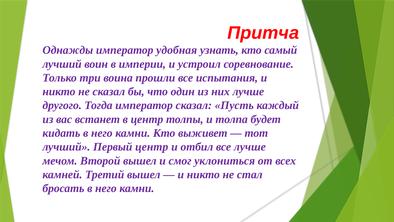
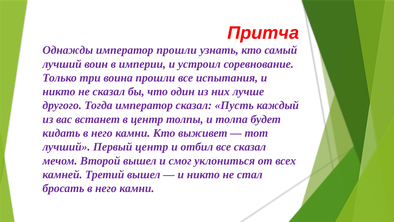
император удобная: удобная -> прошли
все лучше: лучше -> сказал
